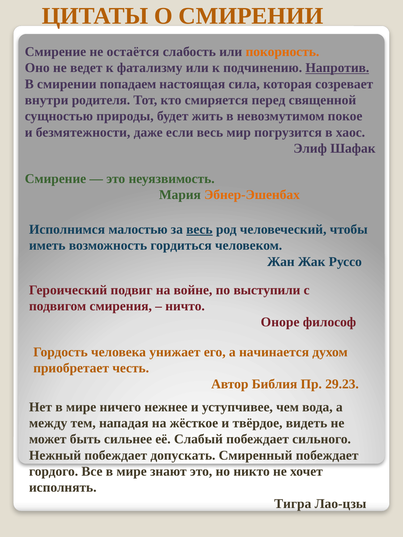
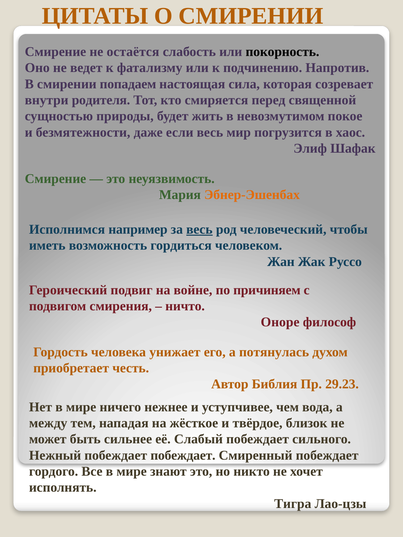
покорность colour: orange -> black
Напротив underline: present -> none
малостью: малостью -> например
выступили: выступили -> причиняем
начинается: начинается -> потянулась
видеть: видеть -> близок
побеждает допускать: допускать -> побеждает
